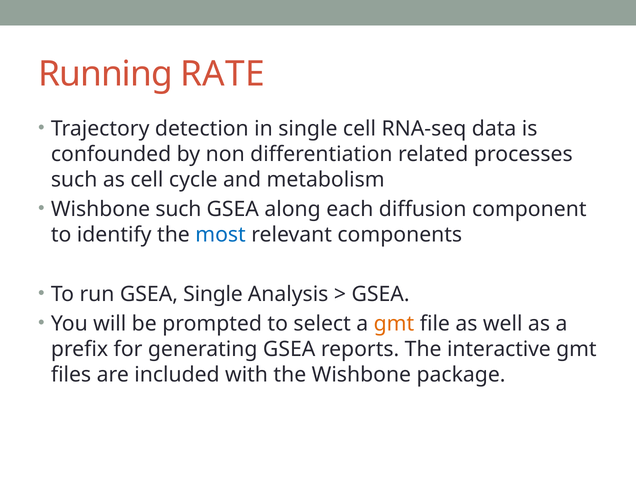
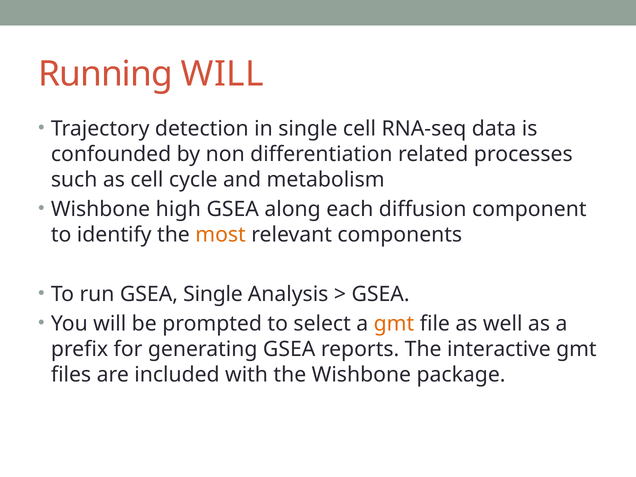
Running RATE: RATE -> WILL
Wishbone such: such -> high
most colour: blue -> orange
